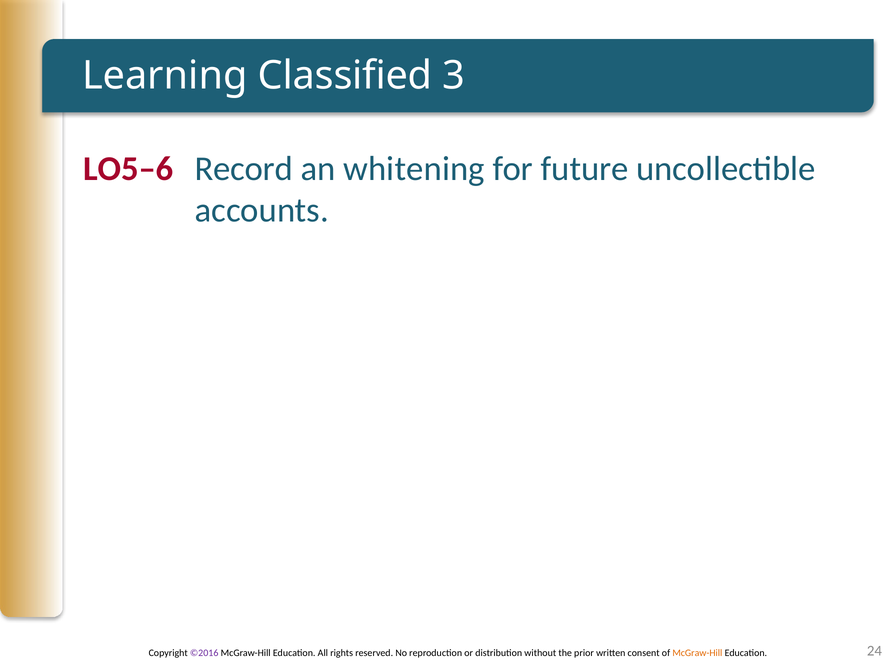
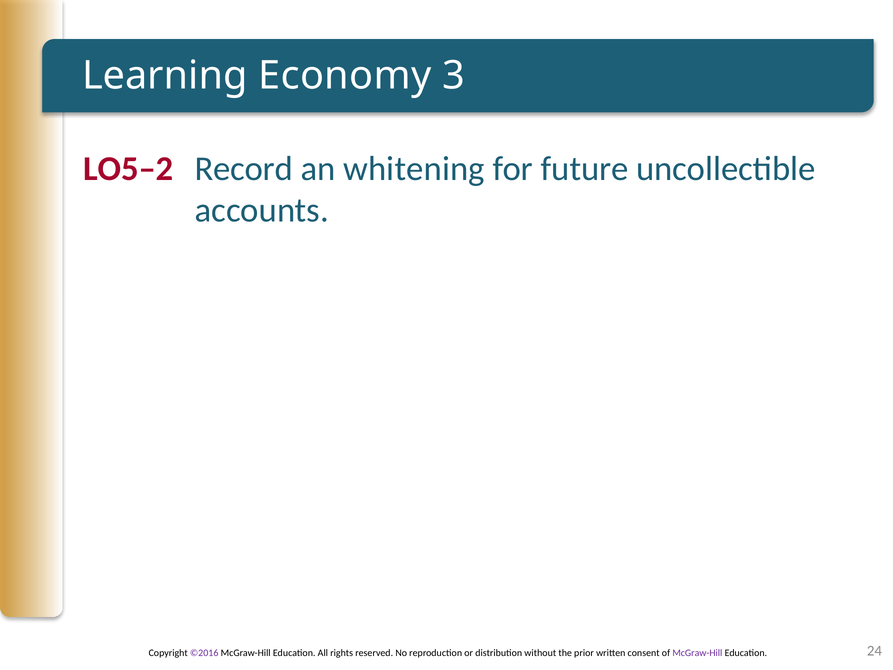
Classified: Classified -> Economy
LO5–6: LO5–6 -> LO5–2
McGraw-Hill at (697, 653) colour: orange -> purple
